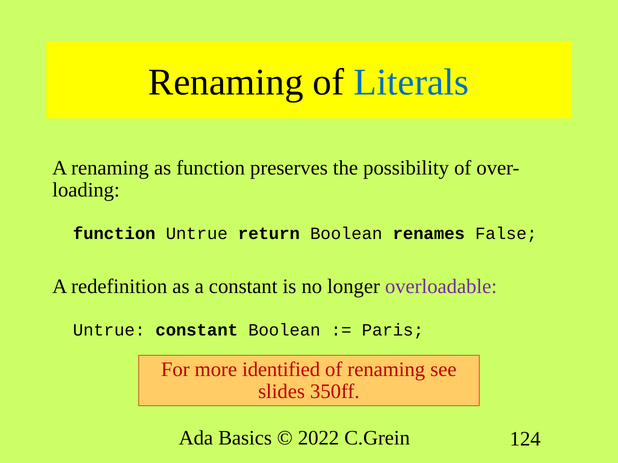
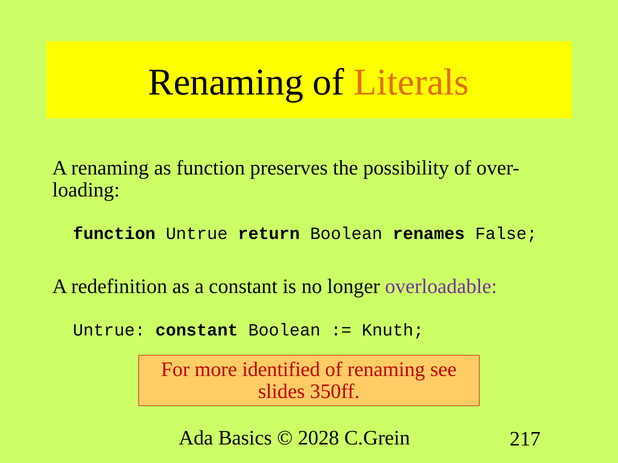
Literals colour: blue -> orange
Paris: Paris -> Knuth
2022: 2022 -> 2028
124: 124 -> 217
